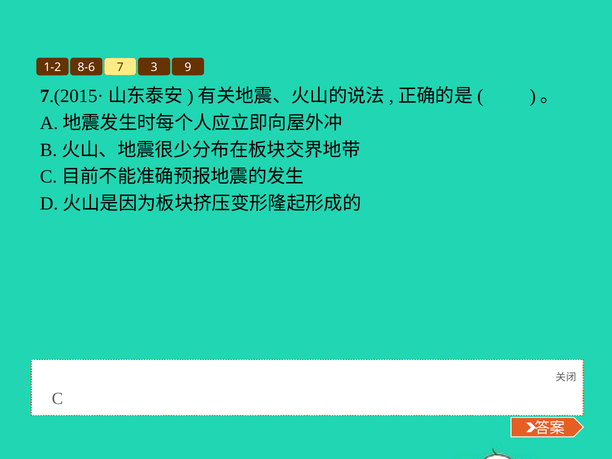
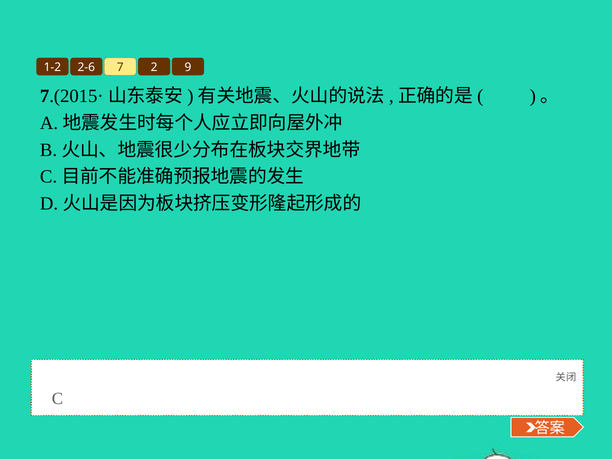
8-6: 8-6 -> 2-6
3: 3 -> 2
